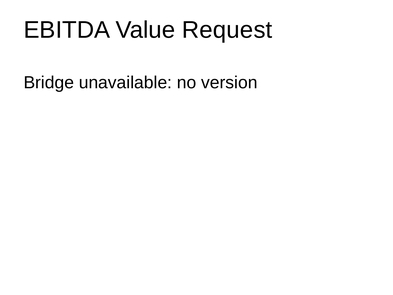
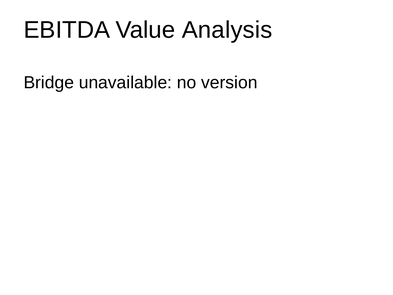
Request: Request -> Analysis
